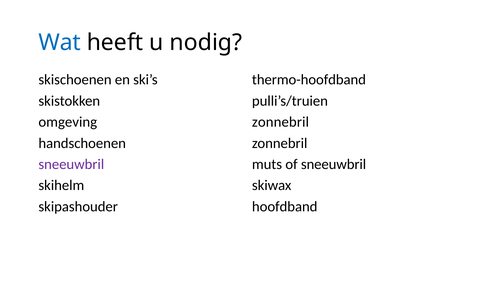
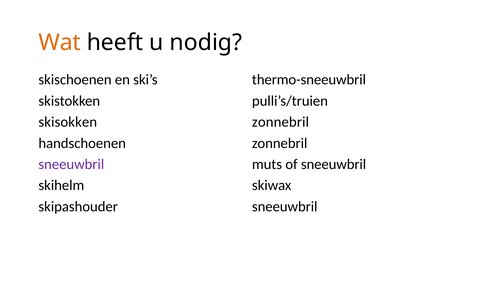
Wat colour: blue -> orange
thermo-hoofdband: thermo-hoofdband -> thermo-sneeuwbril
omgeving: omgeving -> skisokken
hoofdband at (285, 206): hoofdband -> sneeuwbril
